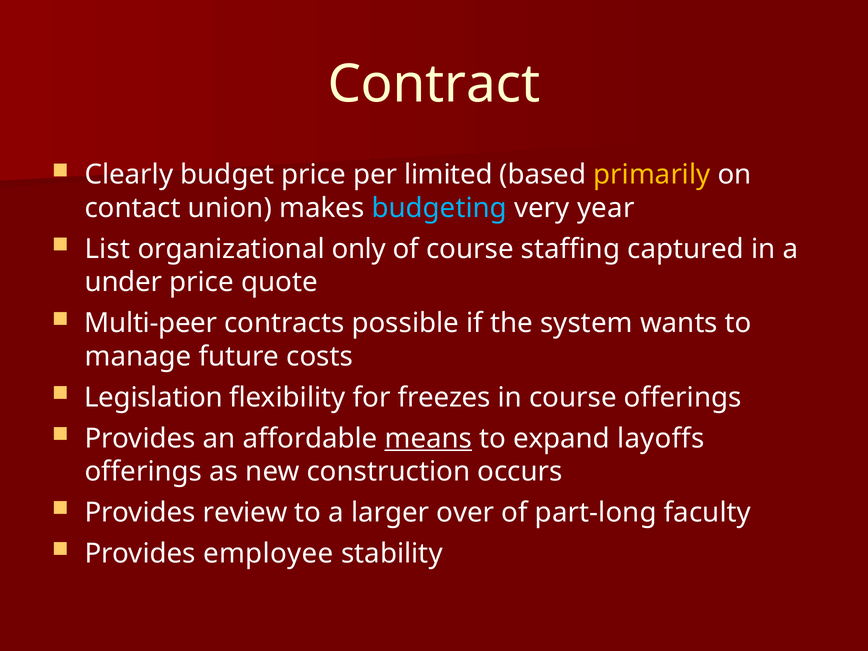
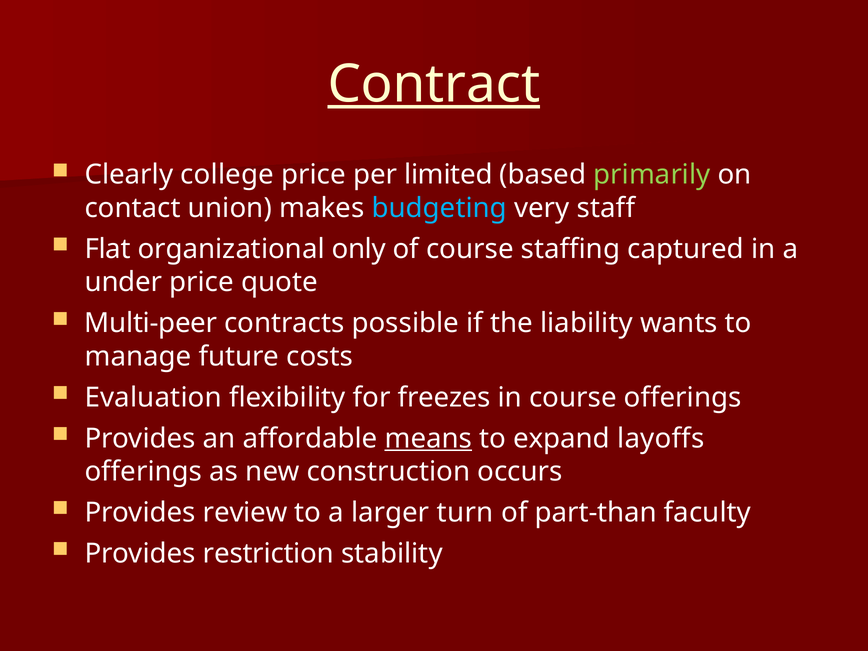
Contract underline: none -> present
budget: budget -> college
primarily colour: yellow -> light green
year: year -> staff
List: List -> Flat
system: system -> liability
Legislation: Legislation -> Evaluation
over: over -> turn
part-long: part-long -> part-than
employee: employee -> restriction
